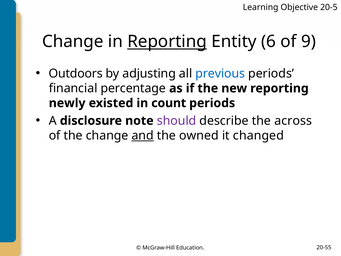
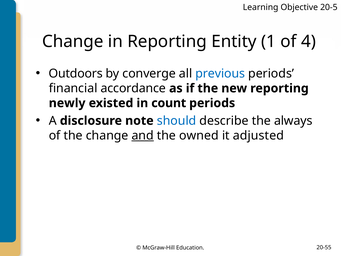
Reporting at (167, 42) underline: present -> none
6: 6 -> 1
9: 9 -> 4
adjusting: adjusting -> converge
percentage: percentage -> accordance
should colour: purple -> blue
across: across -> always
changed: changed -> adjusted
